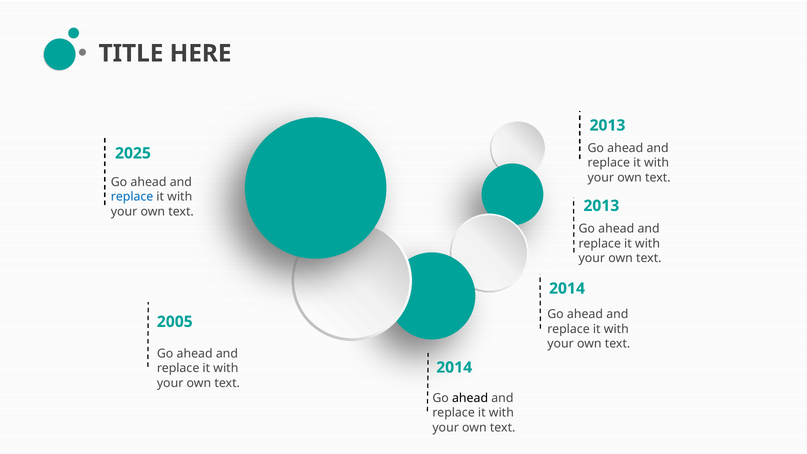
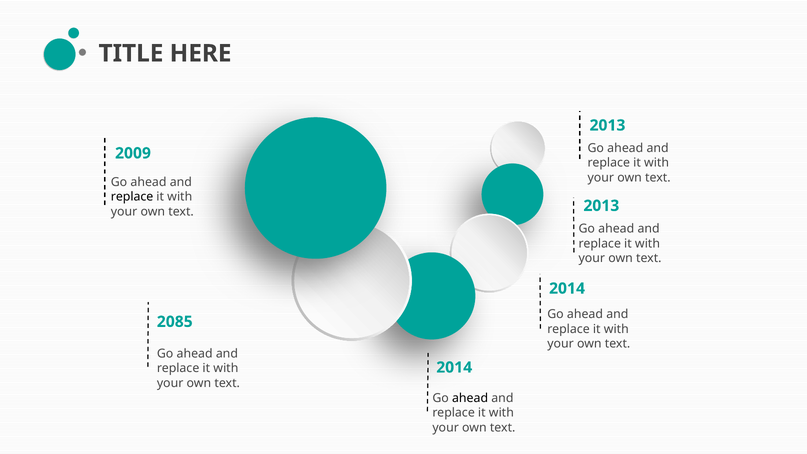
2025: 2025 -> 2009
replace at (132, 197) colour: blue -> black
2005: 2005 -> 2085
